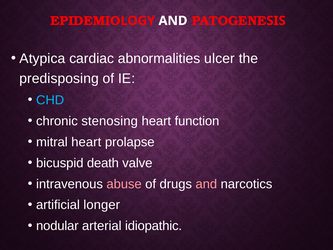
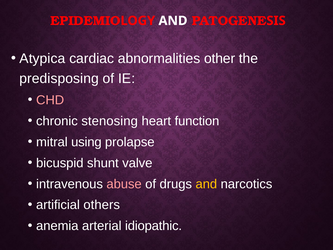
ulcer: ulcer -> other
CHD colour: light blue -> pink
mitral heart: heart -> using
death: death -> shunt
and at (206, 184) colour: pink -> yellow
longer: longer -> others
nodular: nodular -> anemia
